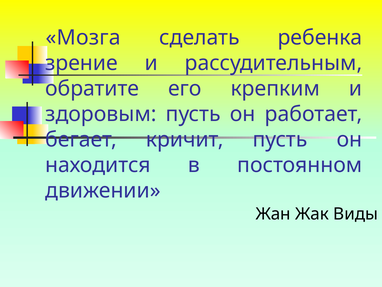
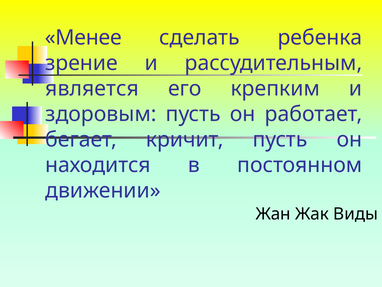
Мозга: Мозга -> Менее
обратите: обратите -> является
